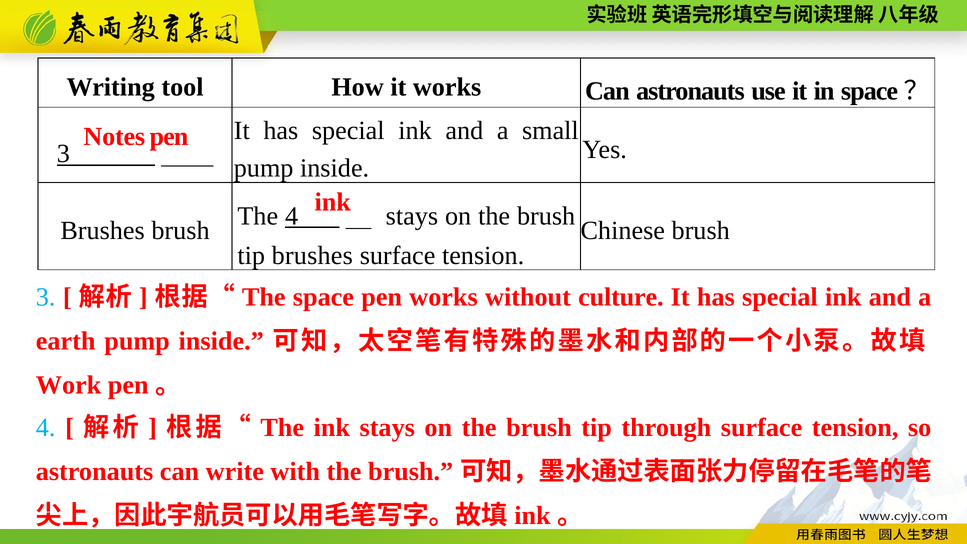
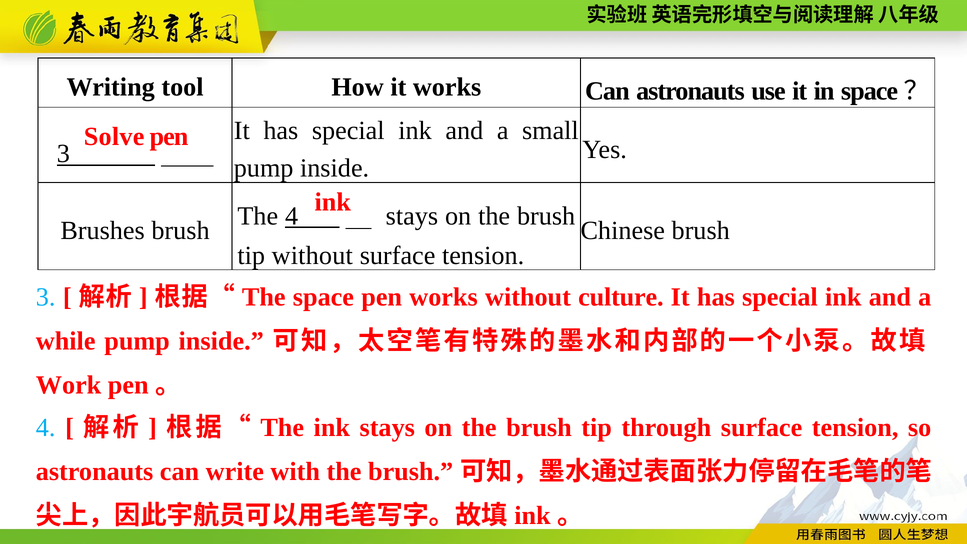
Notes: Notes -> Solve
tip brushes: brushes -> without
earth: earth -> while
